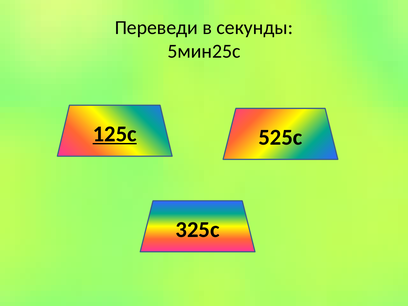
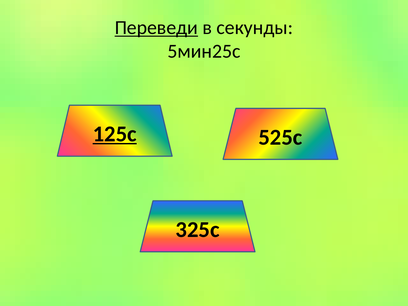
Переведи underline: none -> present
